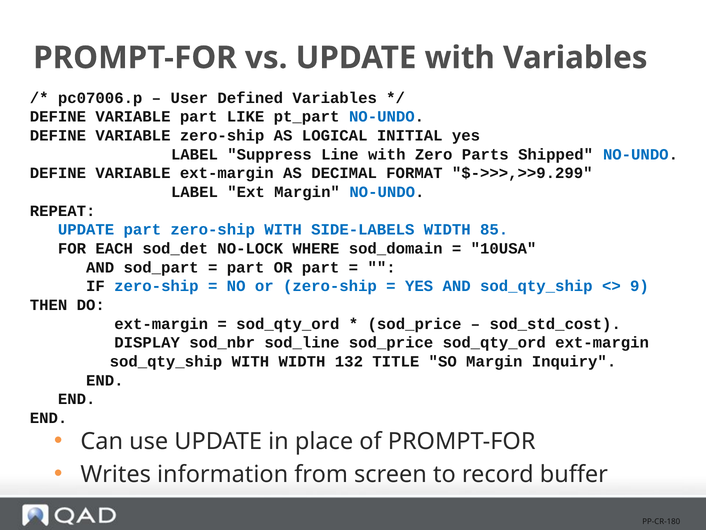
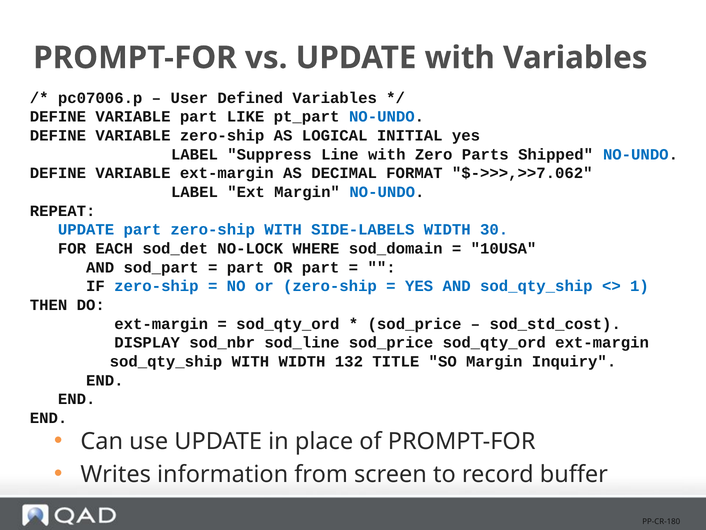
$->>>,>>9.299: $->>>,>>9.299 -> $->>>,>>7.062
85: 85 -> 30
9: 9 -> 1
